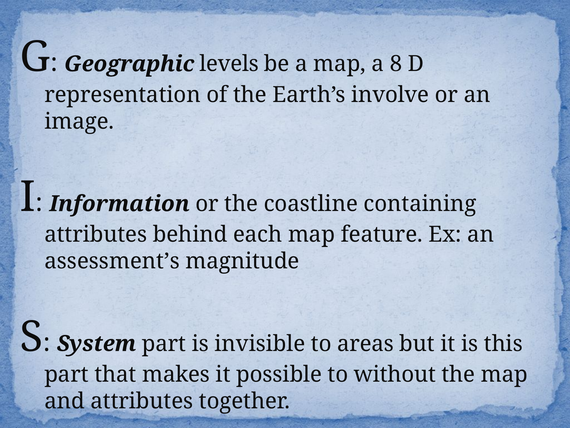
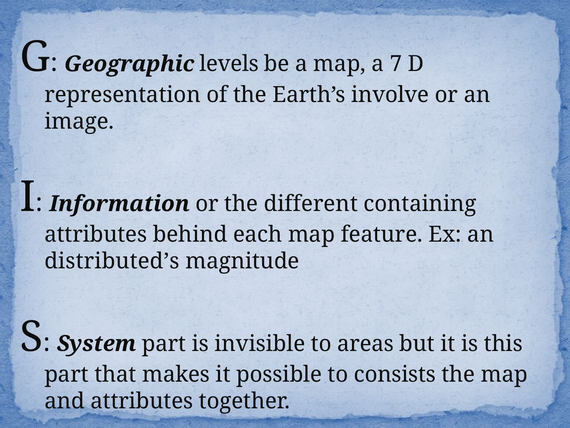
8: 8 -> 7
coastline: coastline -> different
assessment’s: assessment’s -> distributed’s
without: without -> consists
